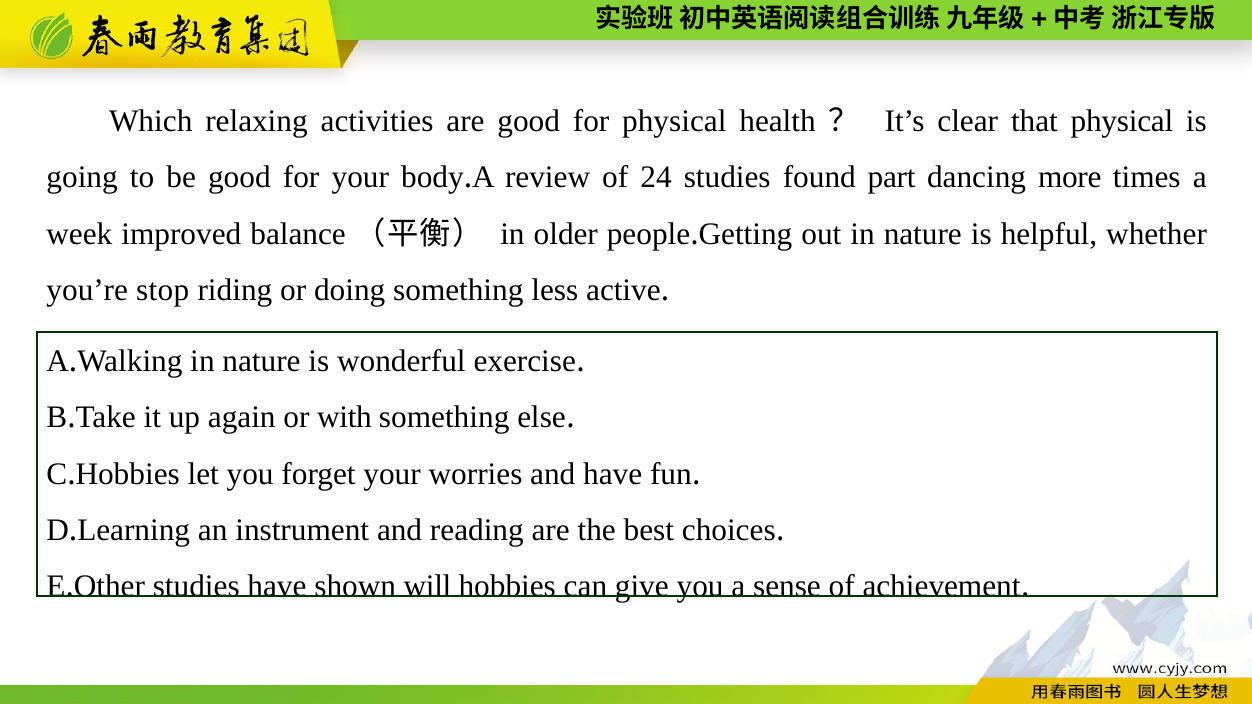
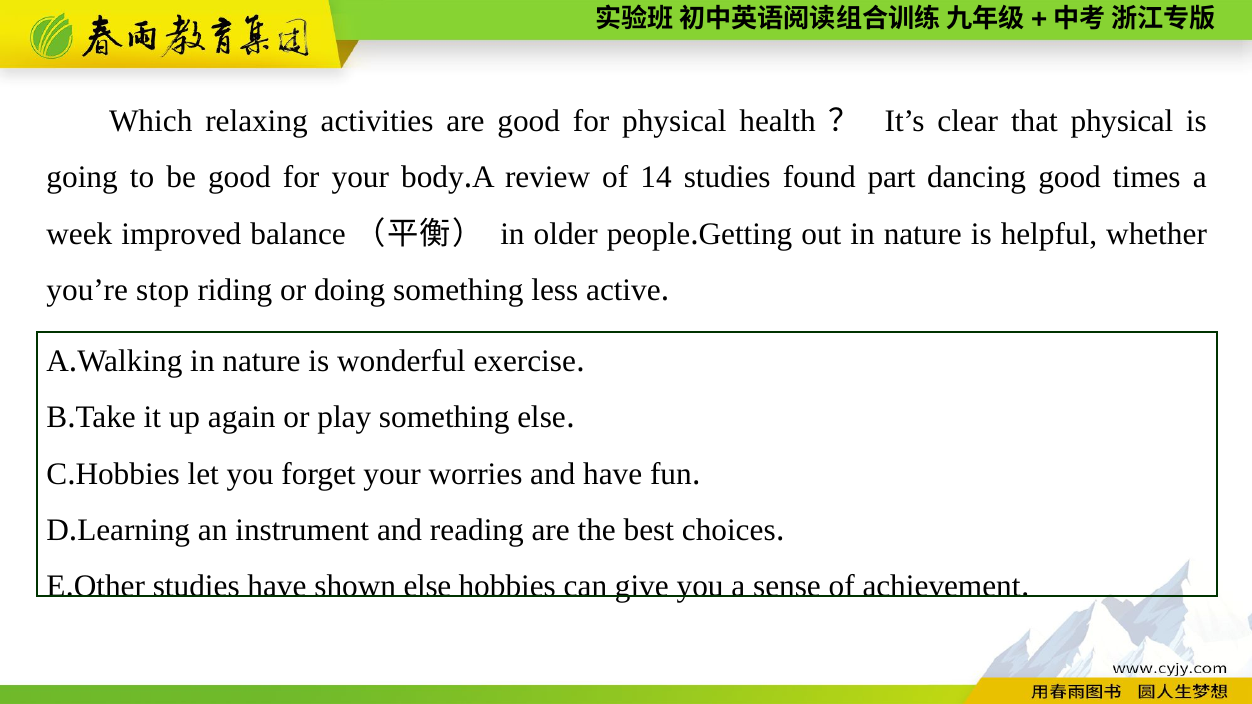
24: 24 -> 14
dancing more: more -> good
with: with -> play
shown will: will -> else
